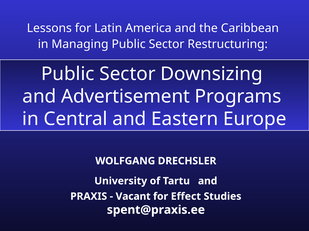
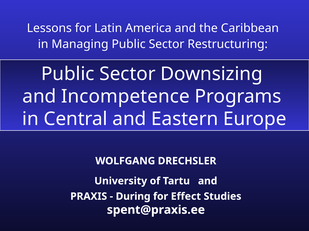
Advertisement: Advertisement -> Incompetence
Vacant: Vacant -> During
